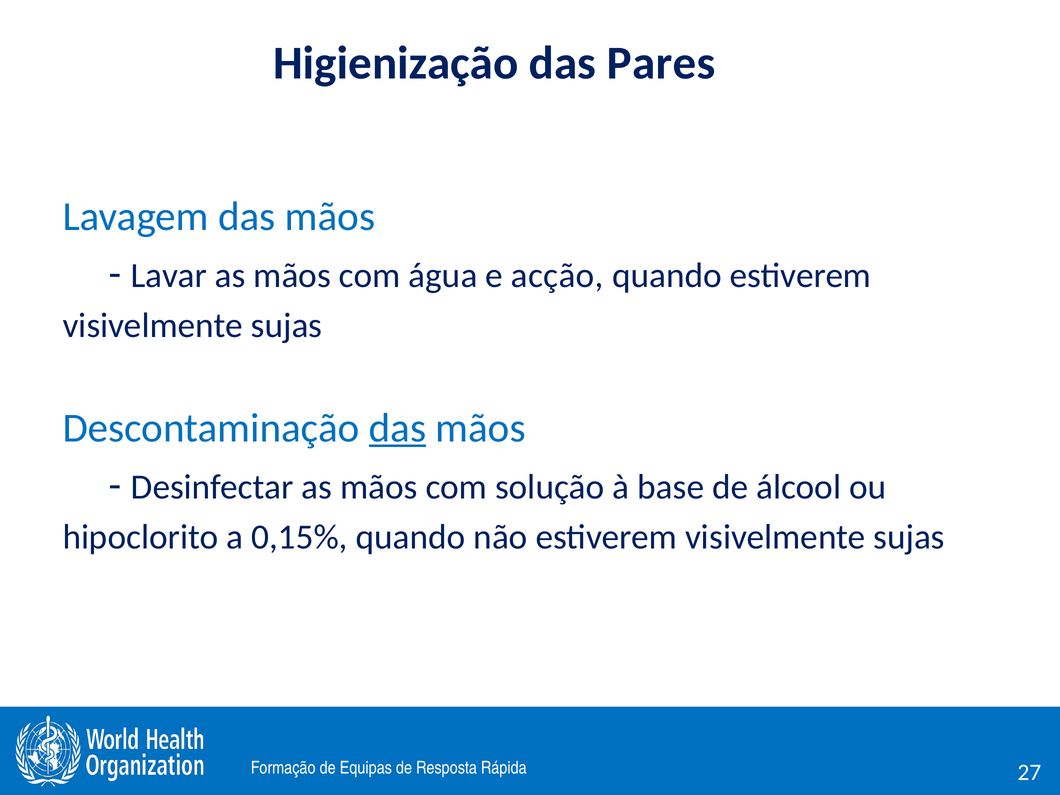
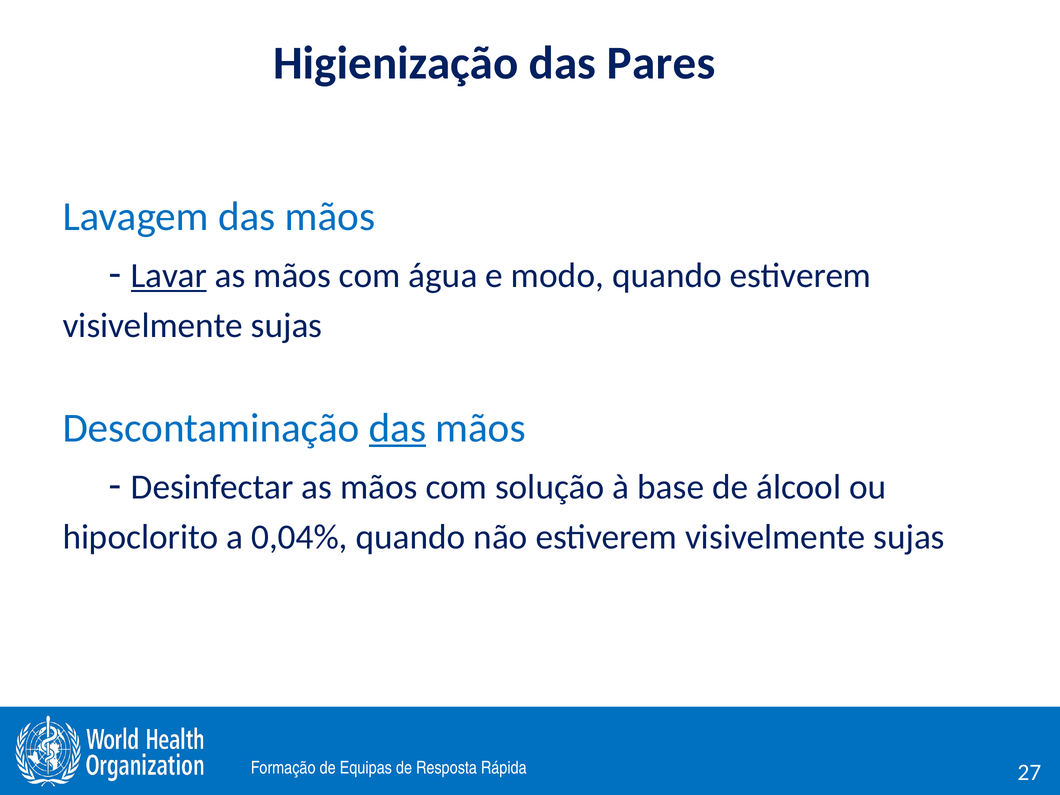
Lavar underline: none -> present
acção: acção -> modo
0,15%: 0,15% -> 0,04%
